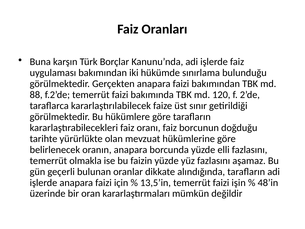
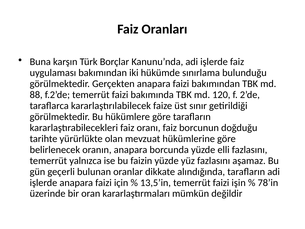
olmakla: olmakla -> yalnızca
48’in: 48’in -> 78’in
